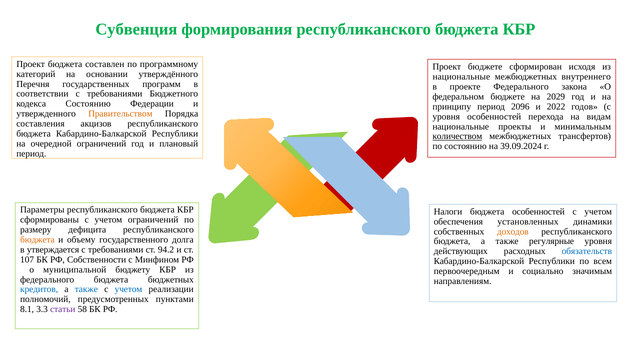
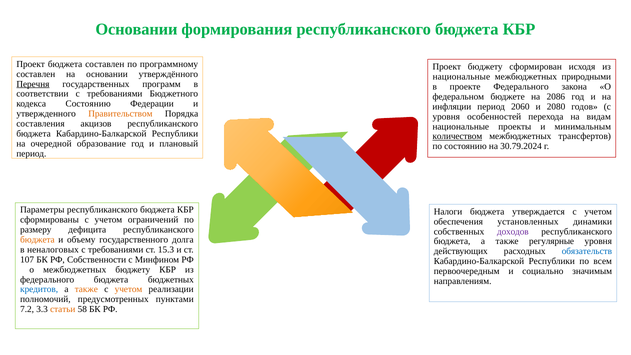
Субвенция at (136, 29): Субвенция -> Основании
Проект бюджете: бюджете -> бюджету
категорий at (36, 74): категорий -> составлен
внутреннего: внутреннего -> природными
Перечня underline: none -> present
2029: 2029 -> 2086
принципу: принципу -> инфляции
2096: 2096 -> 2060
2022: 2022 -> 2080
очередной ограничений: ограничений -> образование
39.09.2024: 39.09.2024 -> 30.79.2024
бюджета особенностей: особенностей -> утверждается
доходов colour: orange -> purple
утверждается: утверждается -> неналоговых
94.2: 94.2 -> 15.3
о муниципальной: муниципальной -> межбюджетных
также at (86, 289) colour: blue -> orange
учетом at (128, 289) colour: blue -> orange
8.1: 8.1 -> 7.2
статьи colour: purple -> orange
